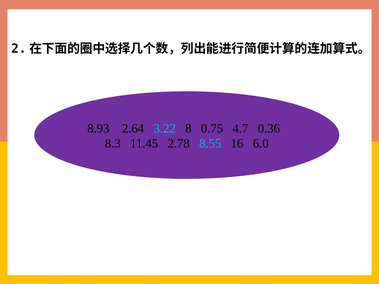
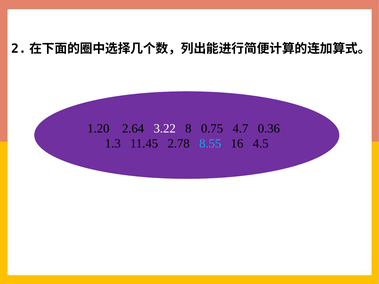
8.93: 8.93 -> 1.20
3.22 colour: light blue -> white
8.3: 8.3 -> 1.3
6.0: 6.0 -> 4.5
